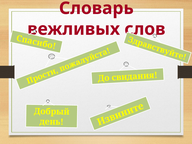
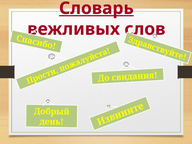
Словарь underline: none -> present
